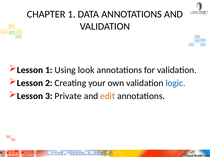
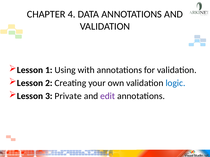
CHAPTER 1: 1 -> 4
look: look -> with
edit colour: orange -> purple
